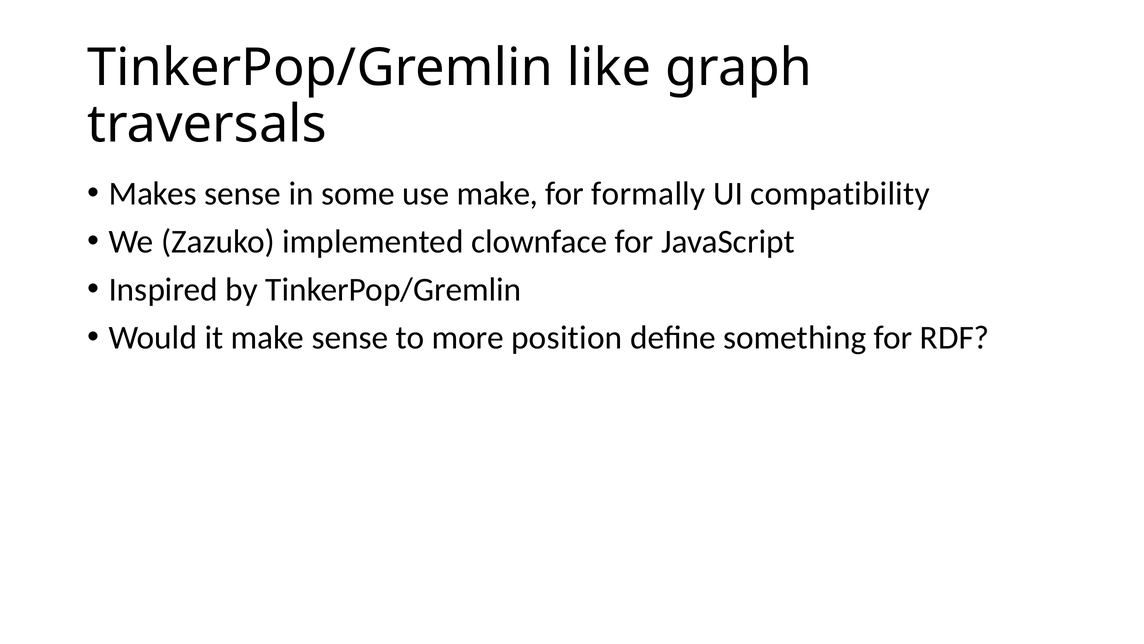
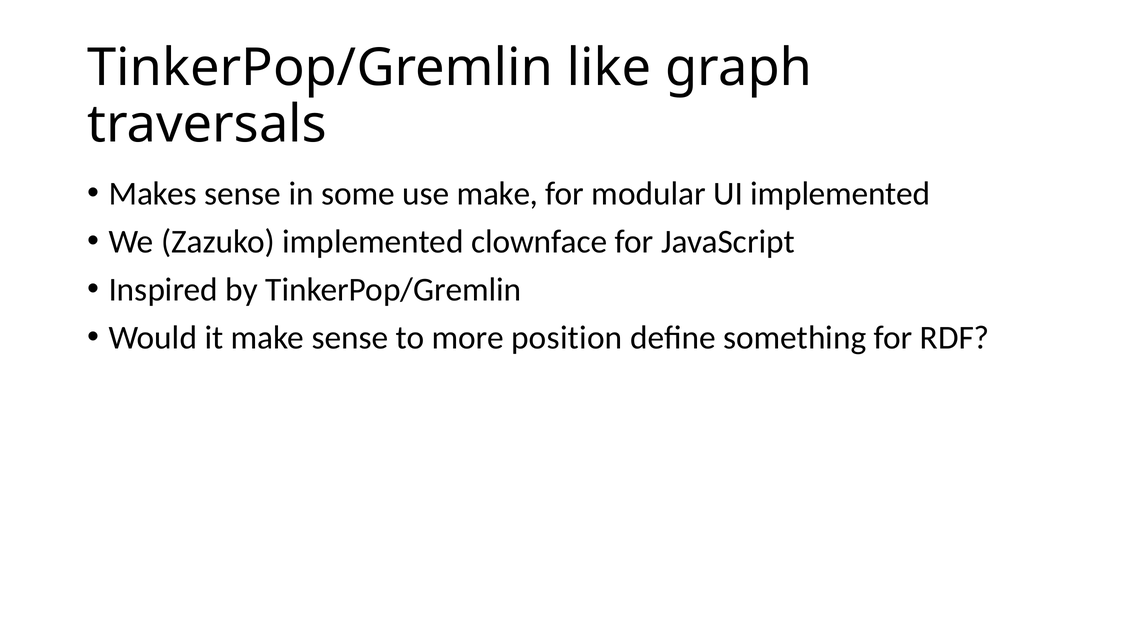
formally: formally -> modular
UI compatibility: compatibility -> implemented
